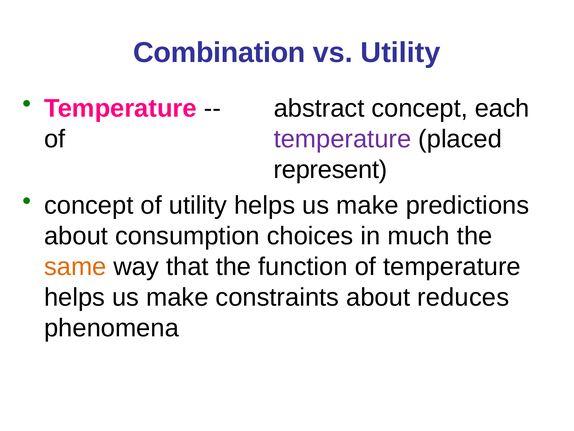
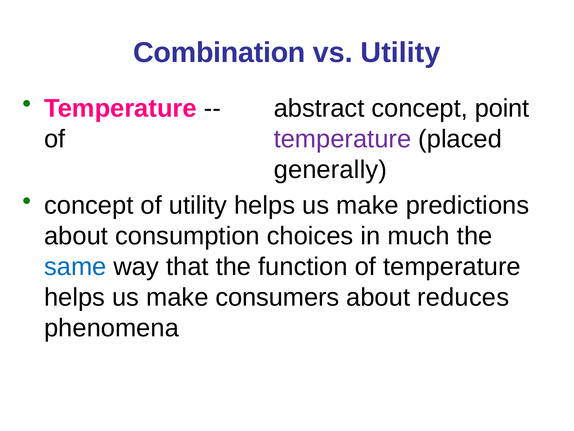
each: each -> point
represent: represent -> generally
same colour: orange -> blue
constraints: constraints -> consumers
